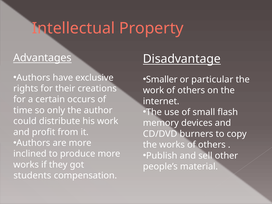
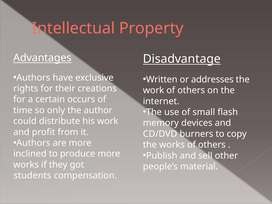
Smaller: Smaller -> Written
particular: particular -> addresses
